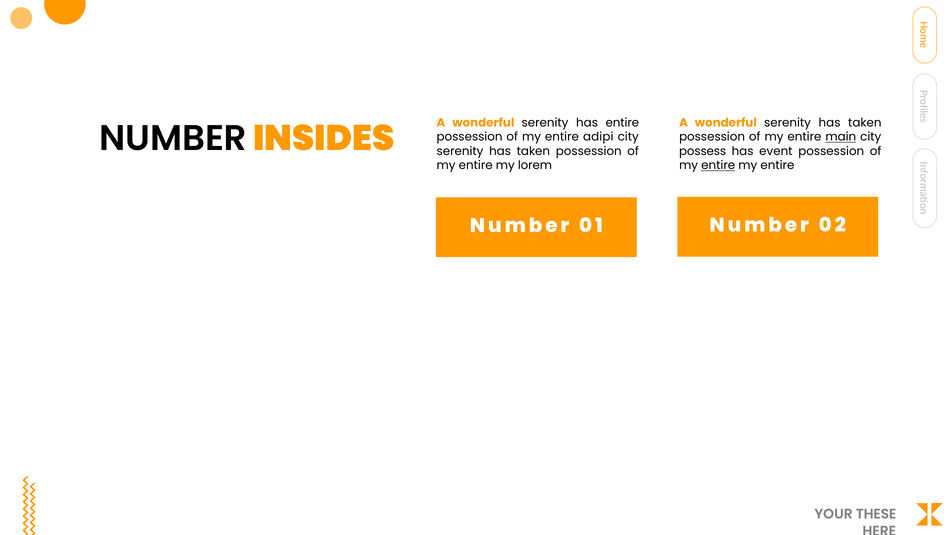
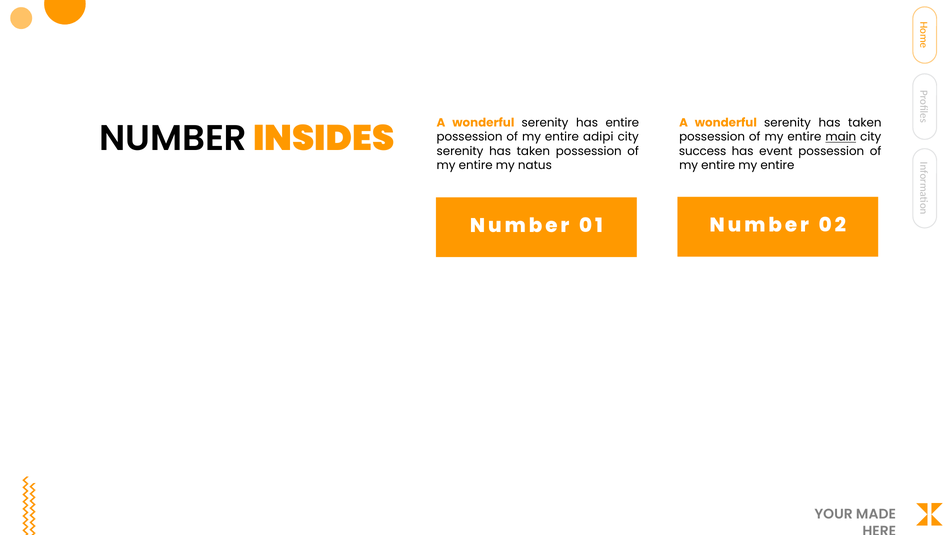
possess: possess -> success
lorem: lorem -> natus
entire at (718, 166) underline: present -> none
THESE: THESE -> MADE
